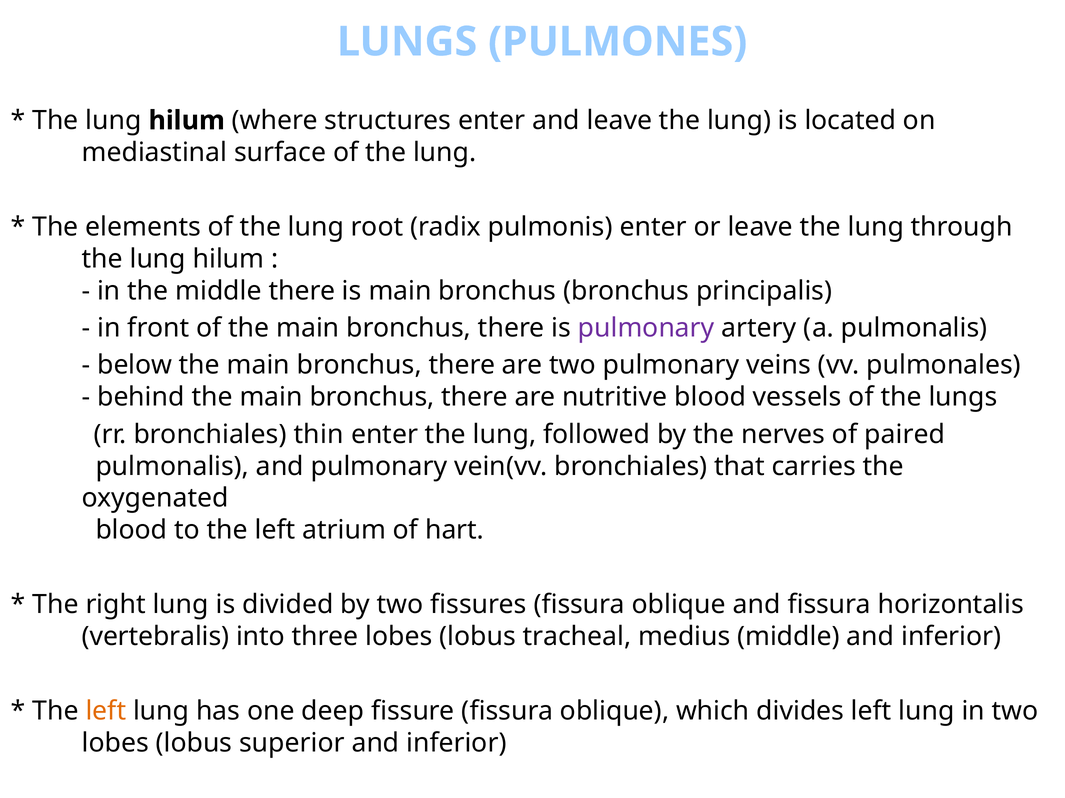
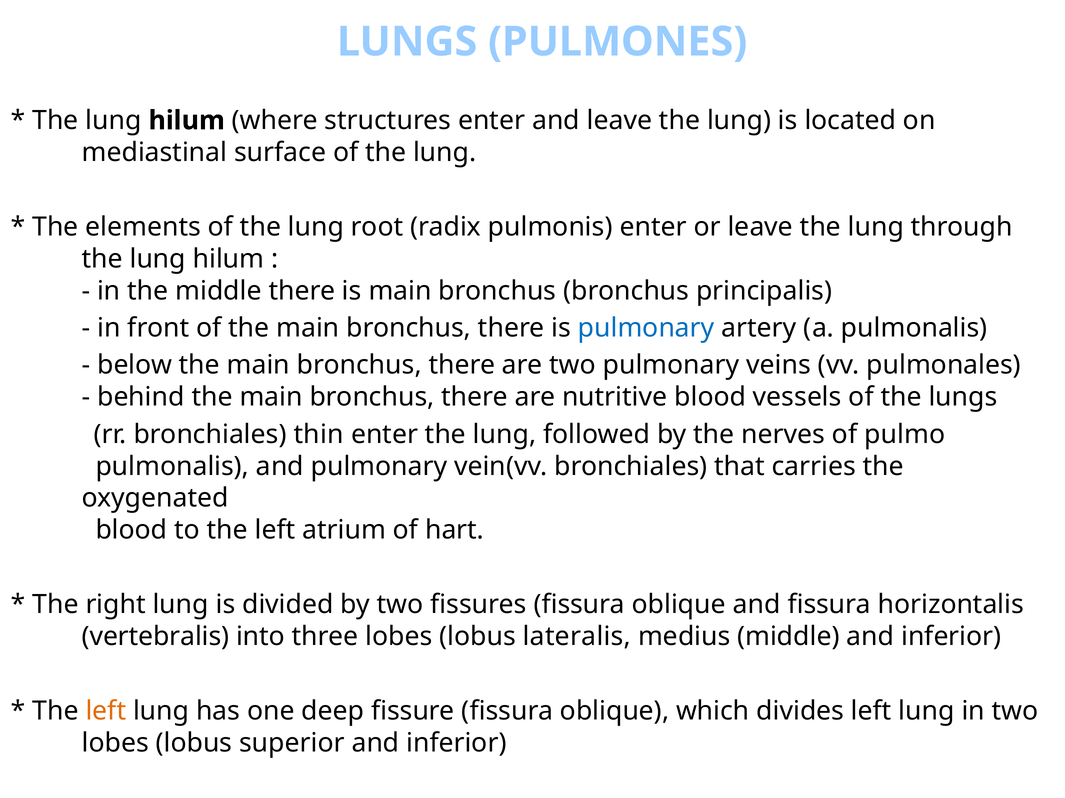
pulmonary at (646, 328) colour: purple -> blue
paired: paired -> pulmo
tracheal: tracheal -> lateralis
